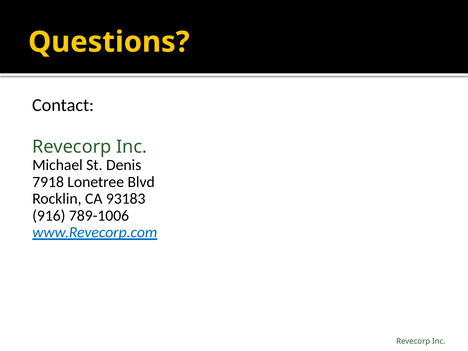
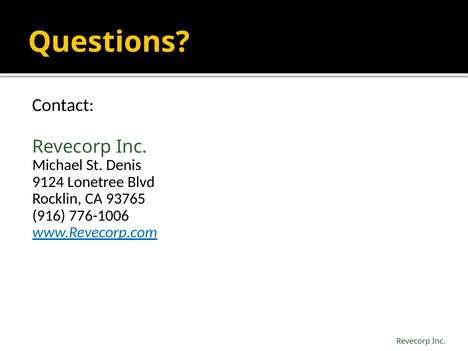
7918: 7918 -> 9124
93183: 93183 -> 93765
789-1006: 789-1006 -> 776-1006
